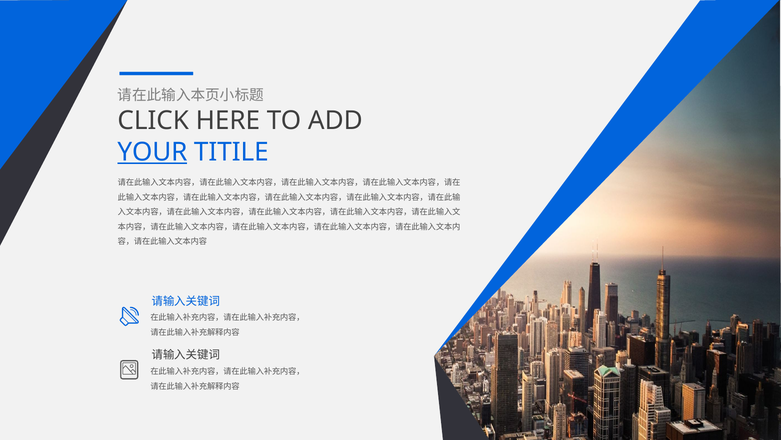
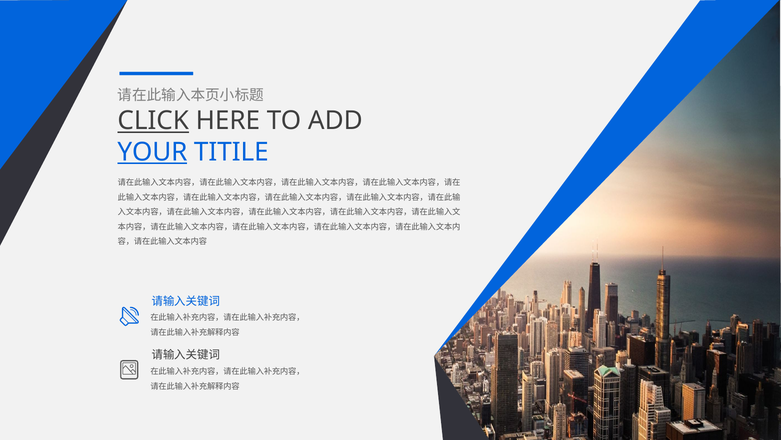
CLICK underline: none -> present
